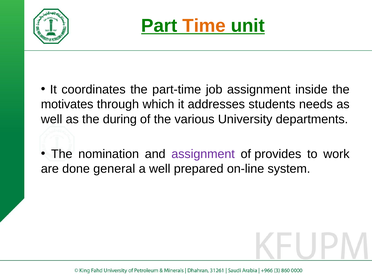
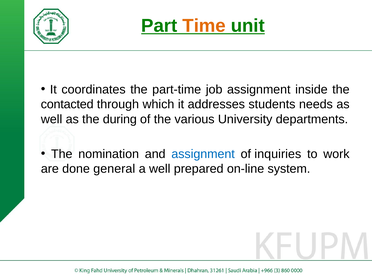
motivates: motivates -> contacted
assignment at (203, 154) colour: purple -> blue
provides: provides -> inquiries
